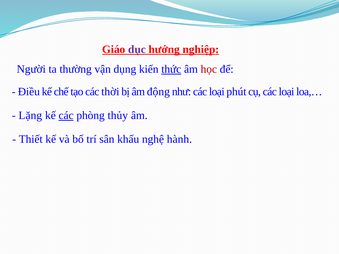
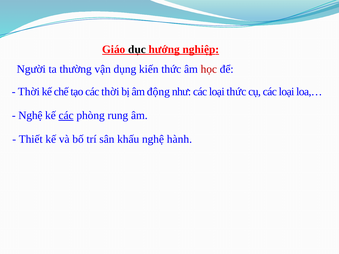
dục colour: purple -> black
thức at (171, 69) underline: present -> none
Điều at (29, 92): Điều -> Thời
loại phút: phút -> thức
Lặng at (30, 116): Lặng -> Nghệ
thủy: thủy -> rung
